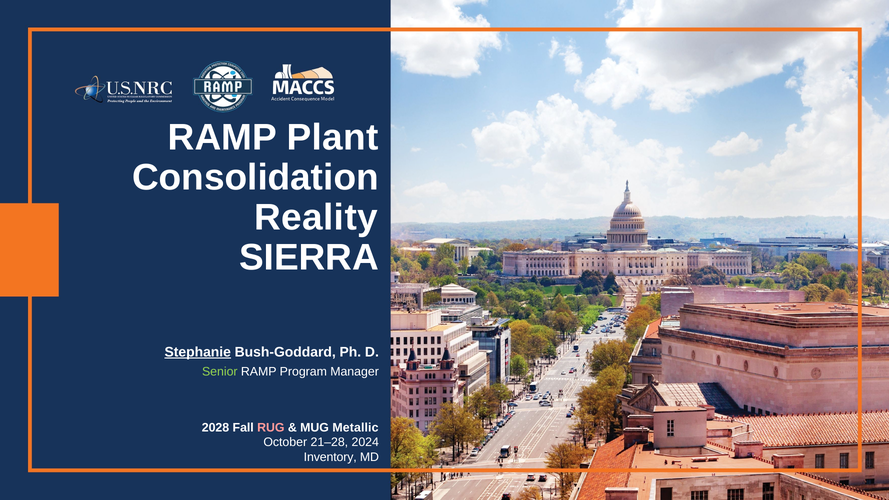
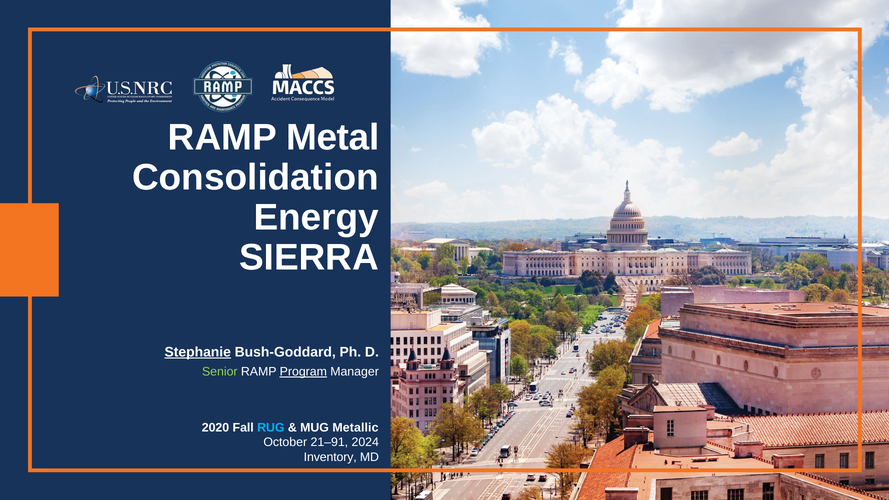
Plant: Plant -> Metal
Reality: Reality -> Energy
Program underline: none -> present
2028: 2028 -> 2020
RUG colour: pink -> light blue
21–28: 21–28 -> 21–91
